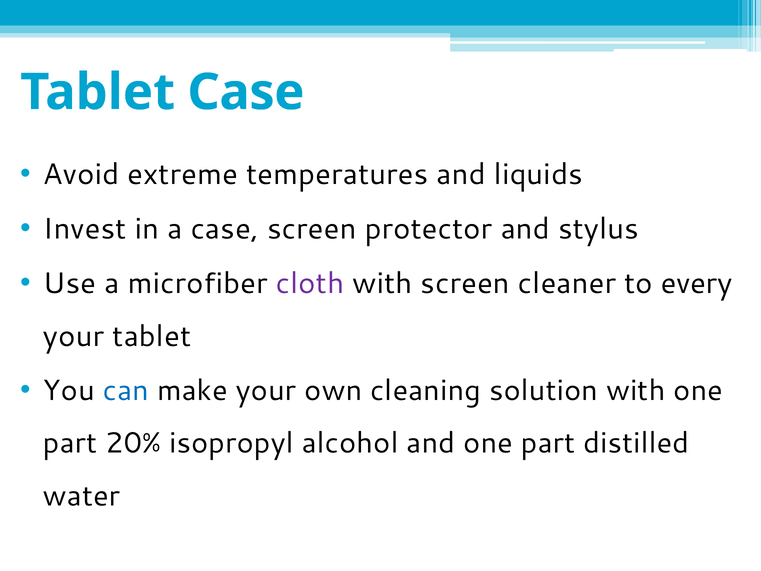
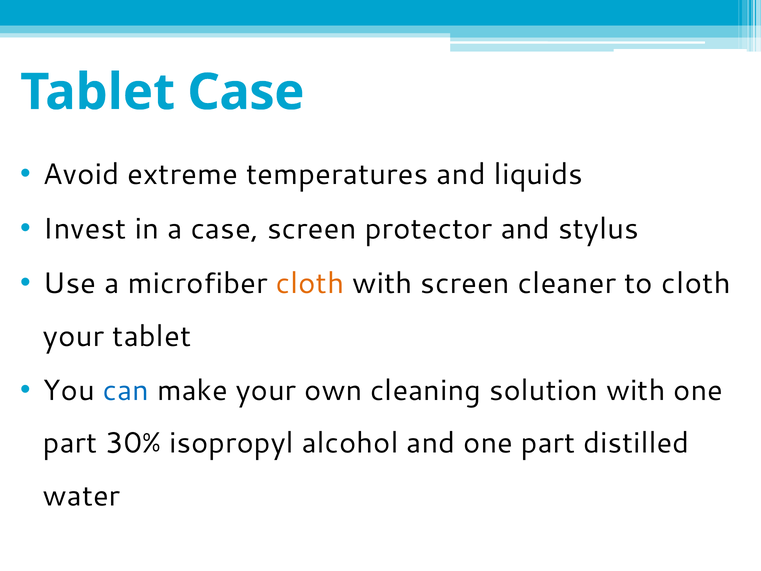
cloth at (310, 283) colour: purple -> orange
to every: every -> cloth
20%: 20% -> 30%
